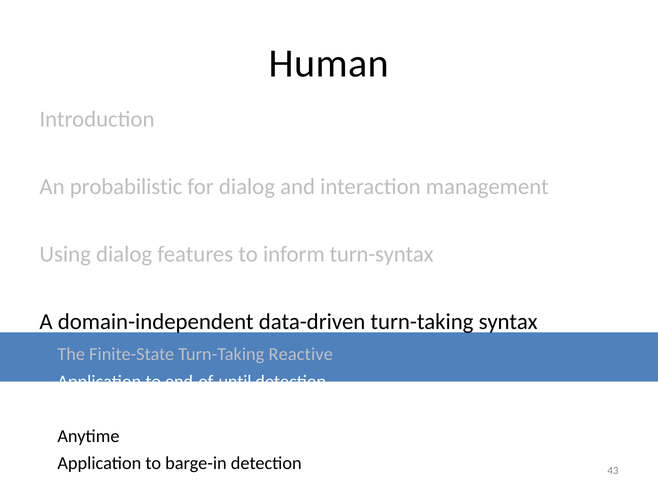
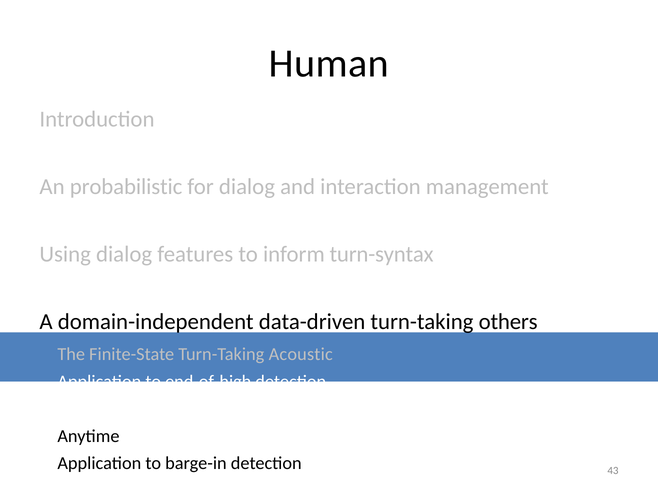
syntax: syntax -> others
Reactive: Reactive -> Acoustic
end-of-until: end-of-until -> end-of-high
